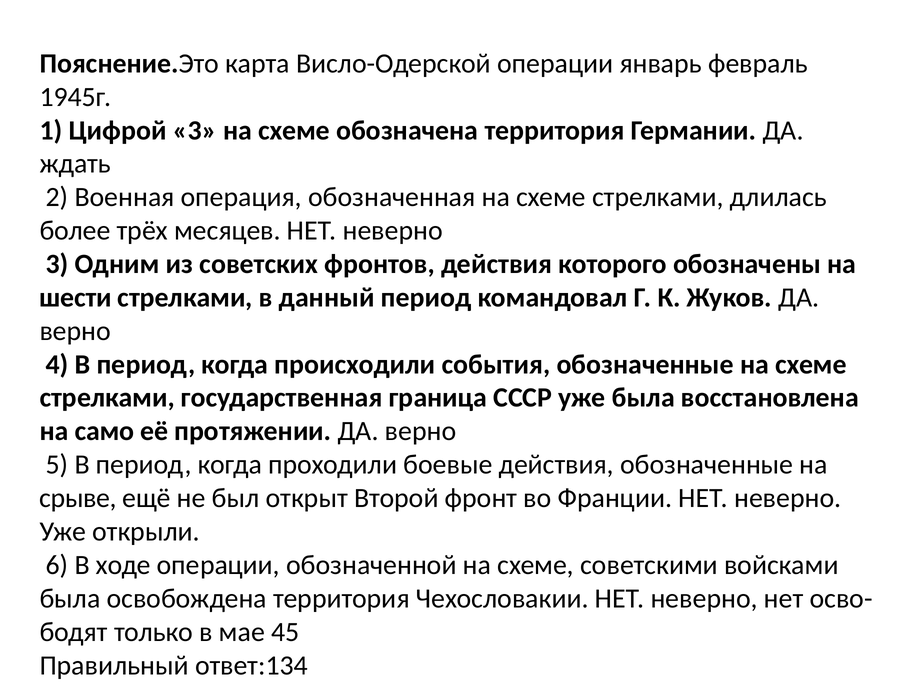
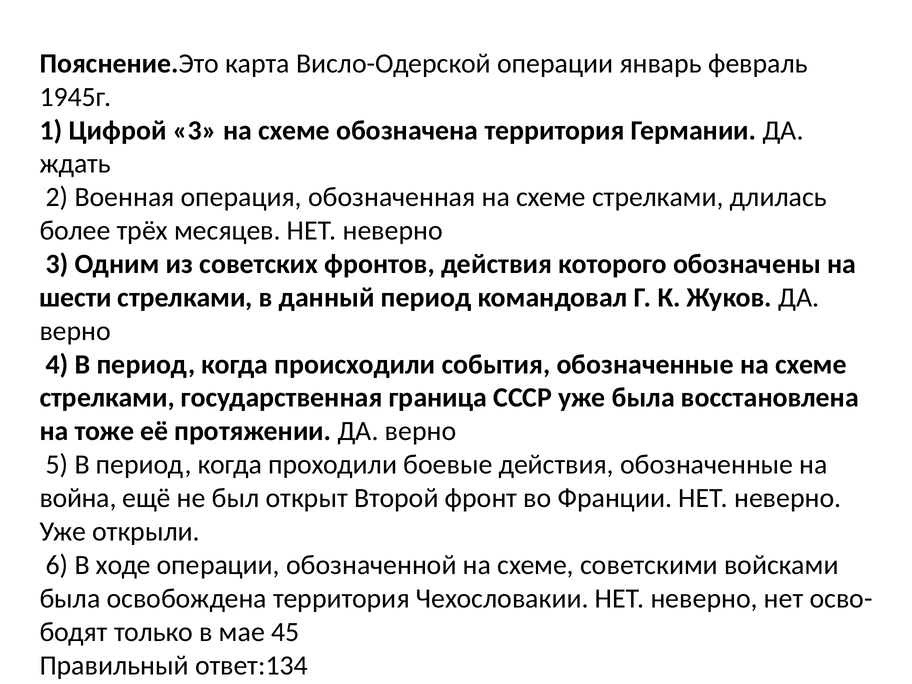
само: само -> тоже
срыве: срыве -> война
